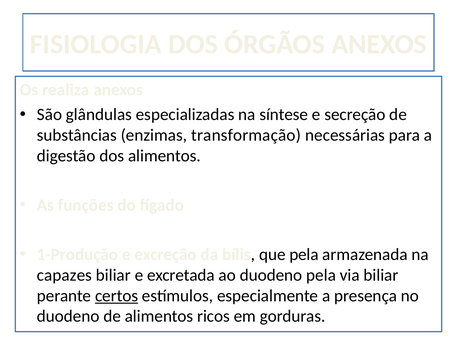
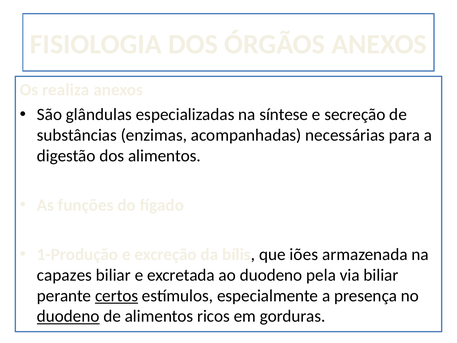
transformação: transformação -> acompanhadas
que pela: pela -> iões
duodeno at (68, 316) underline: none -> present
